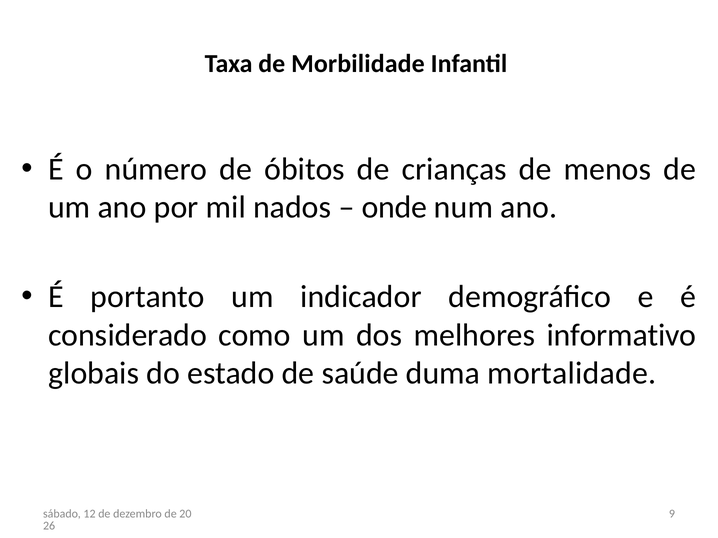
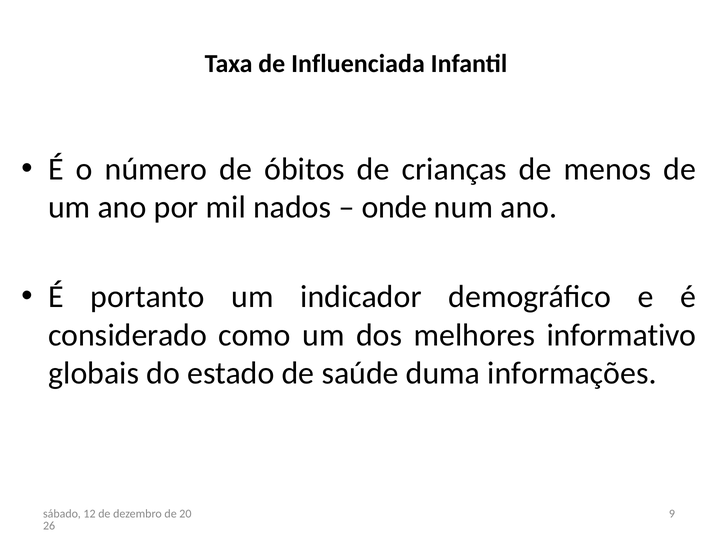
Morbilidade: Morbilidade -> Influenciada
mortalidade: mortalidade -> informações
